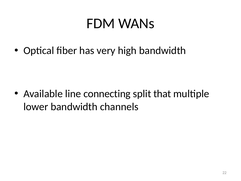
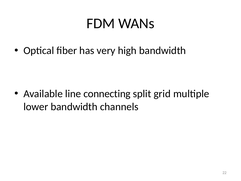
that: that -> grid
